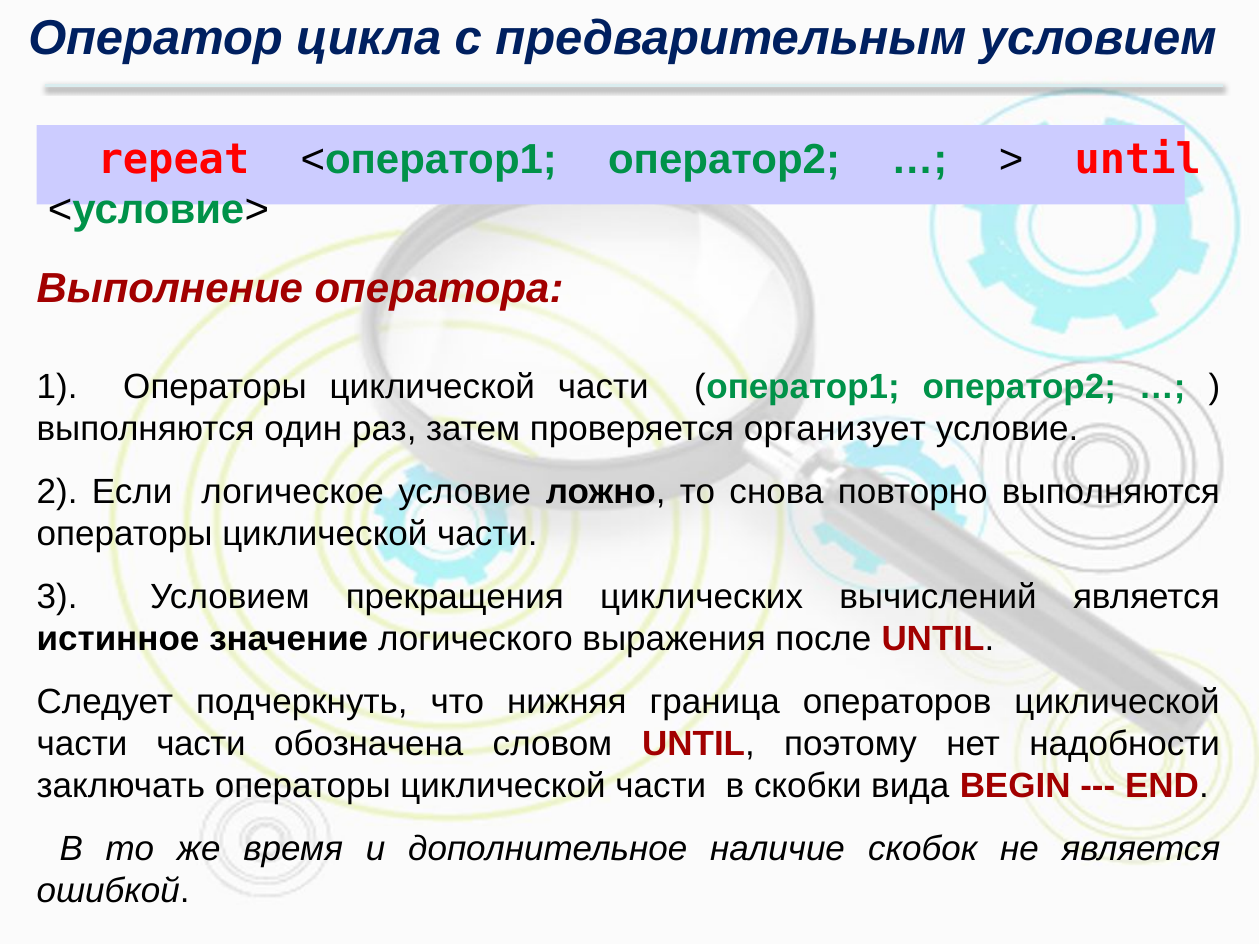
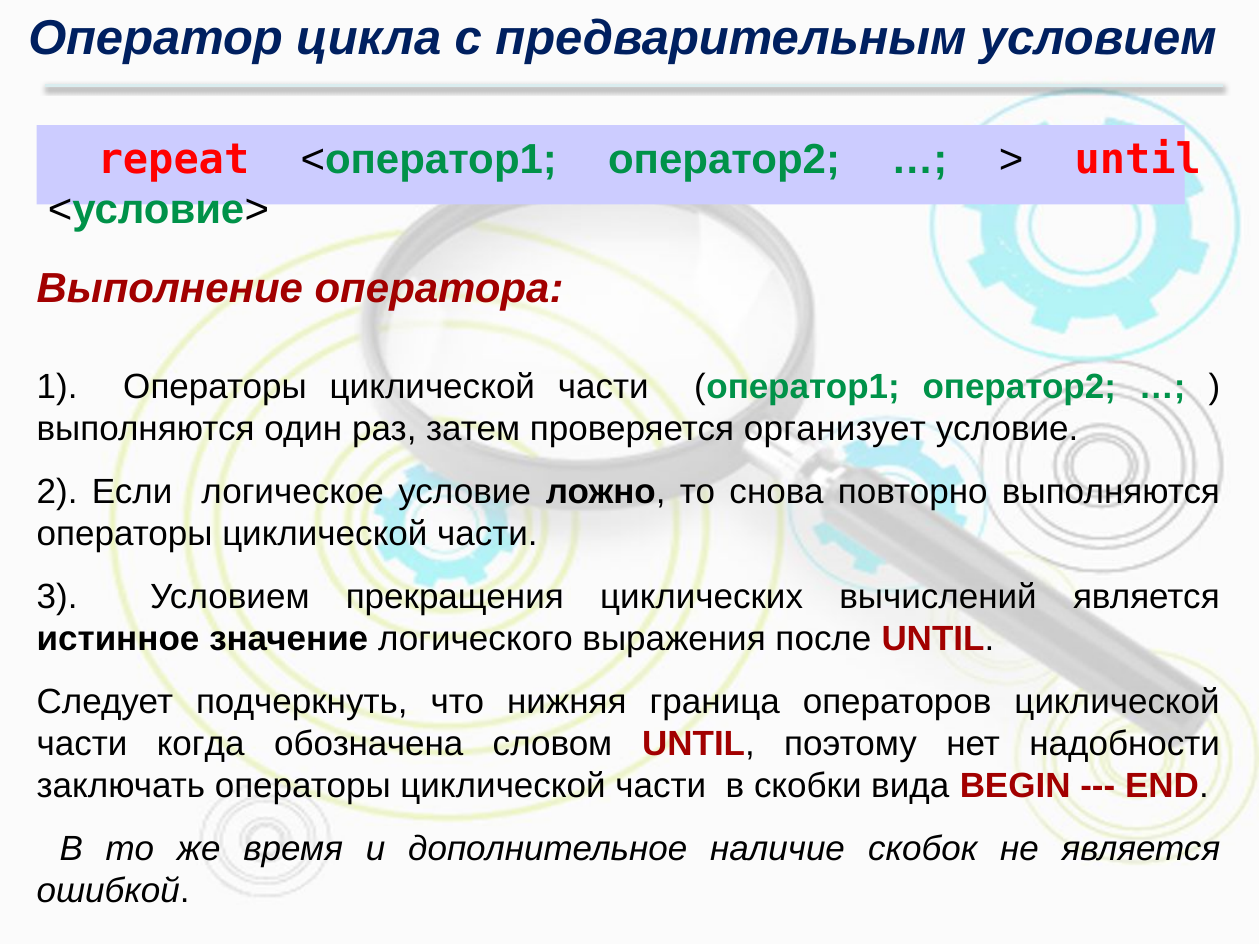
части части: части -> когда
